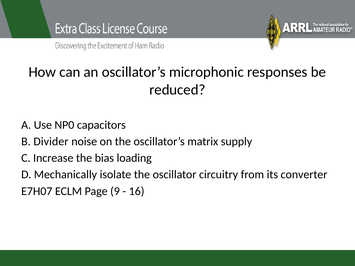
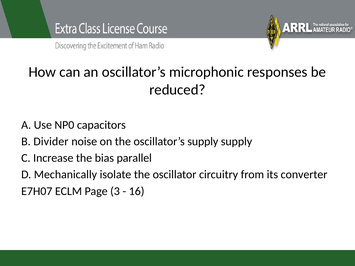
oscillator’s matrix: matrix -> supply
loading: loading -> parallel
9: 9 -> 3
